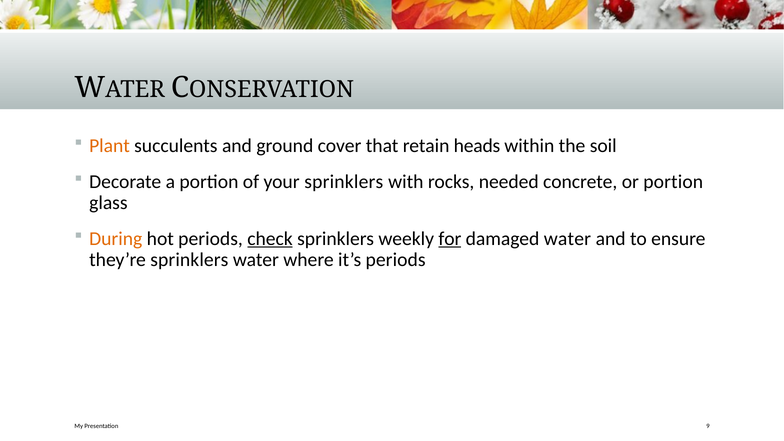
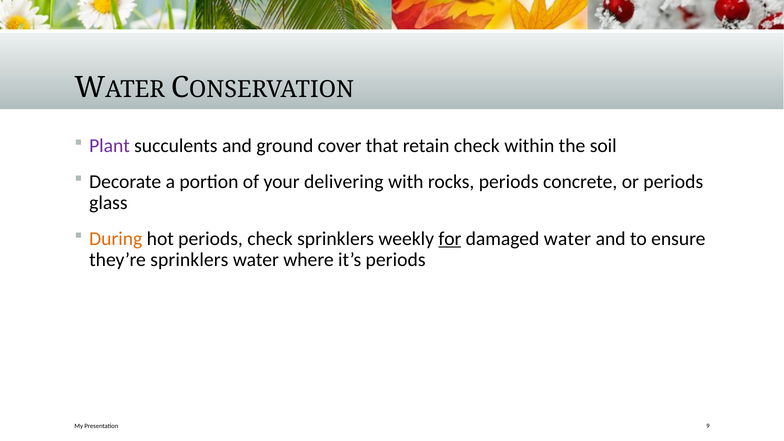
Plant colour: orange -> purple
retain heads: heads -> check
your sprinklers: sprinklers -> delivering
rocks needed: needed -> periods
or portion: portion -> periods
check at (270, 239) underline: present -> none
